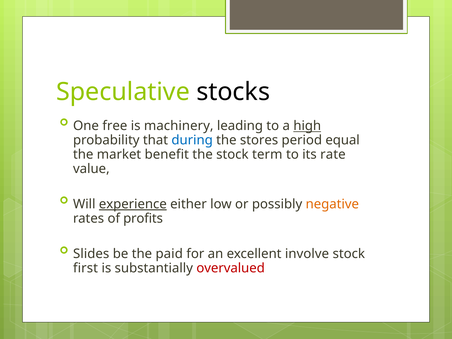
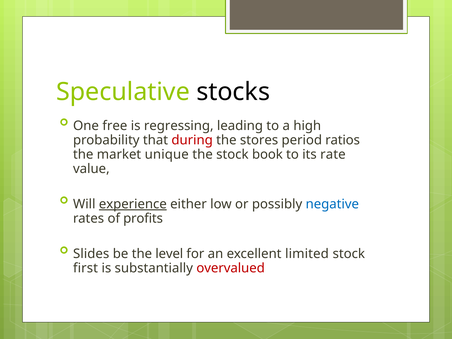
machinery: machinery -> regressing
high underline: present -> none
during colour: blue -> red
equal: equal -> ratios
benefit: benefit -> unique
term: term -> book
negative colour: orange -> blue
paid: paid -> level
involve: involve -> limited
